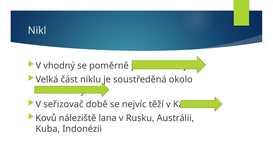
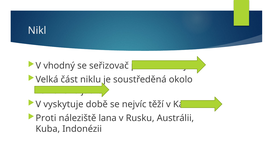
se poměrně: poměrně -> seřizovač
seřizovač: seřizovač -> vyskytuje
Kovů: Kovů -> Proti
